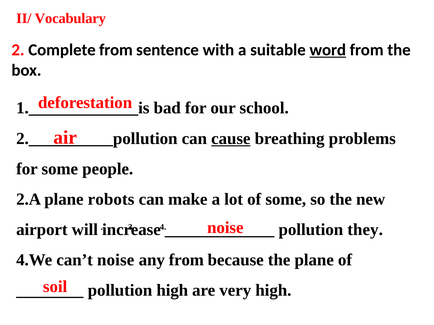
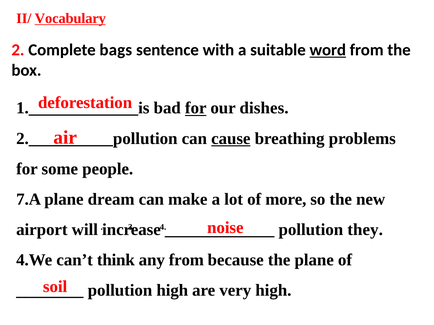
Vocabulary underline: none -> present
Complete from: from -> bags
for at (196, 108) underline: none -> present
school: school -> dishes
2.A: 2.A -> 7.A
robots: robots -> dream
of some: some -> more
can’t noise: noise -> think
